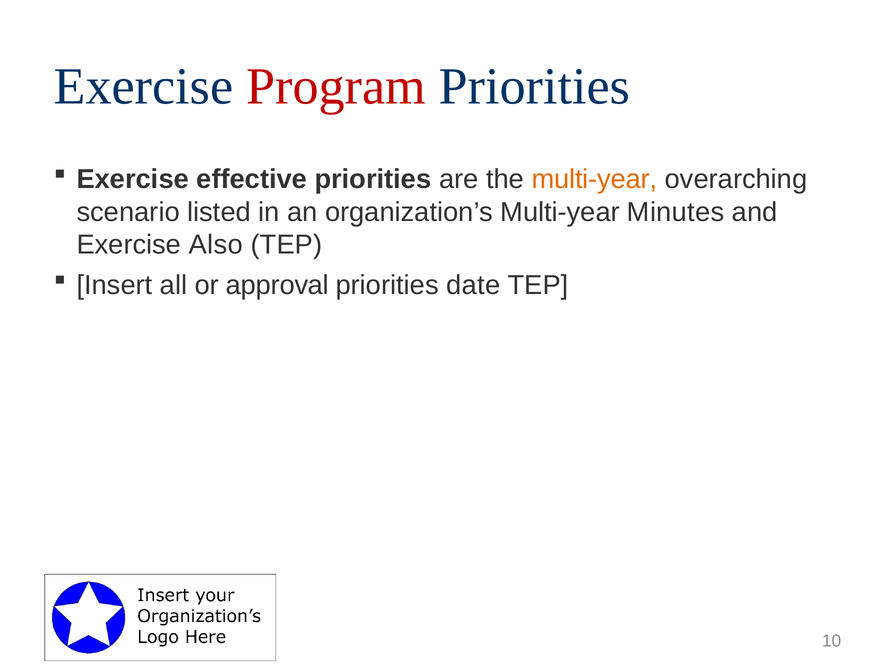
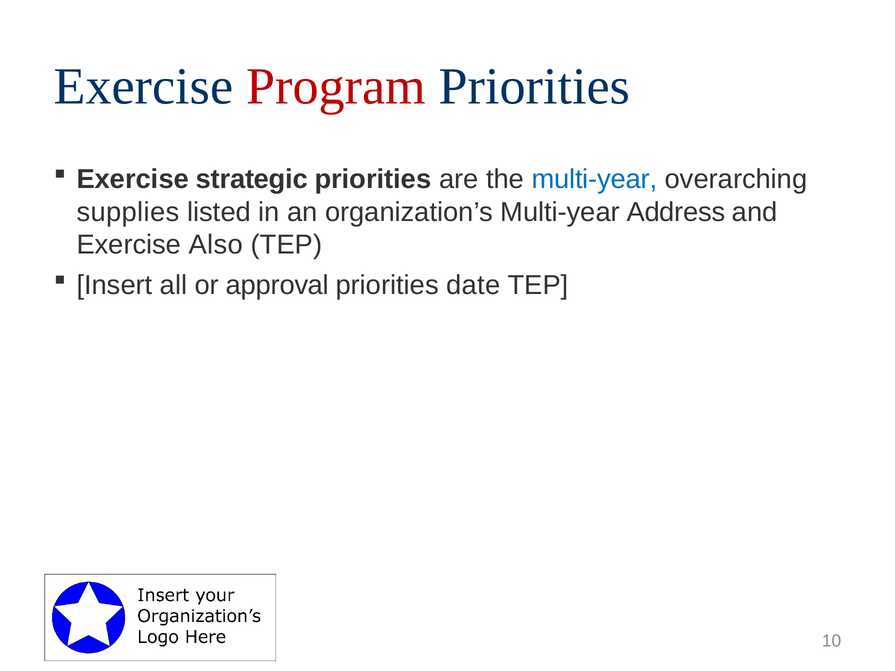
effective: effective -> strategic
multi-year at (594, 179) colour: orange -> blue
scenario: scenario -> supplies
Minutes: Minutes -> Address
